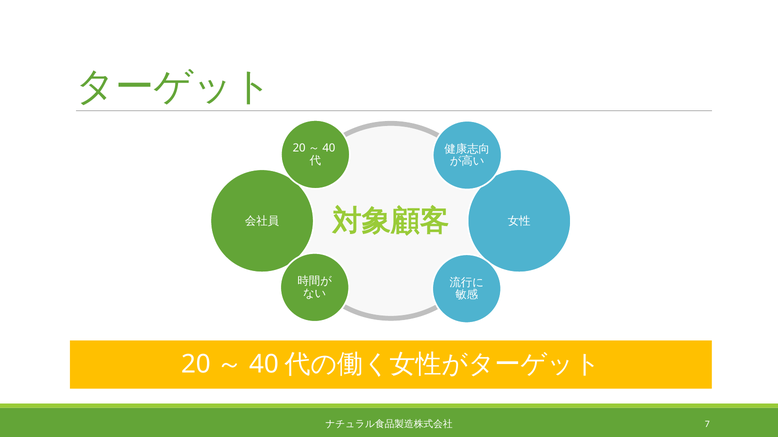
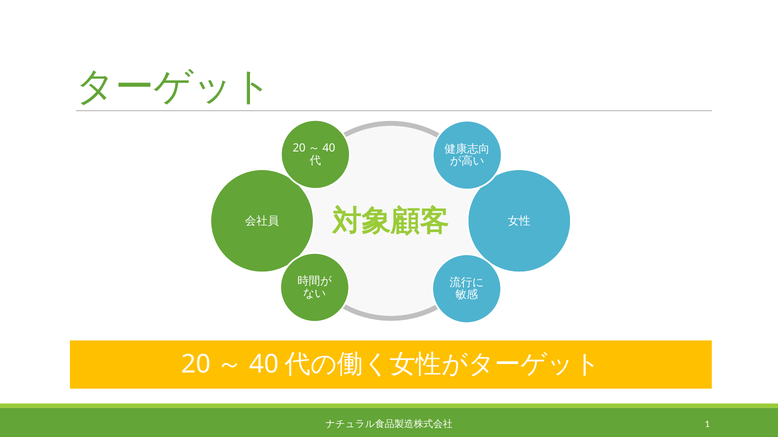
7: 7 -> 1
